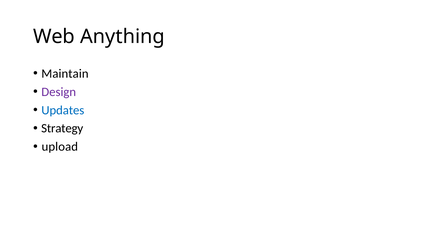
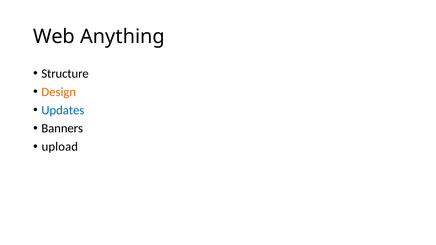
Maintain: Maintain -> Structure
Design colour: purple -> orange
Strategy: Strategy -> Banners
